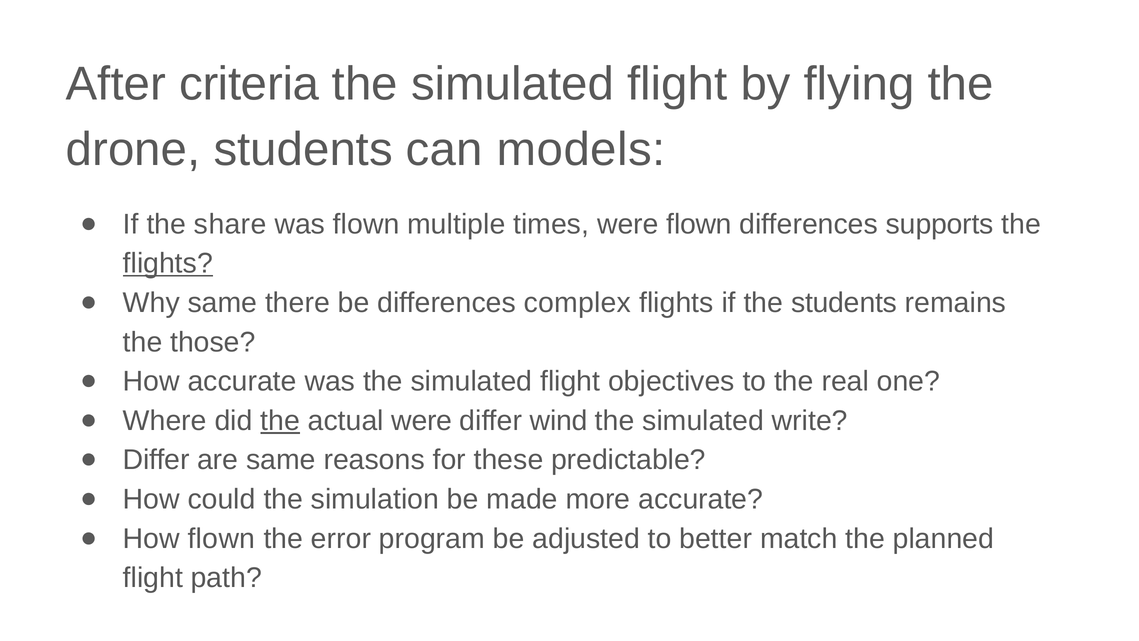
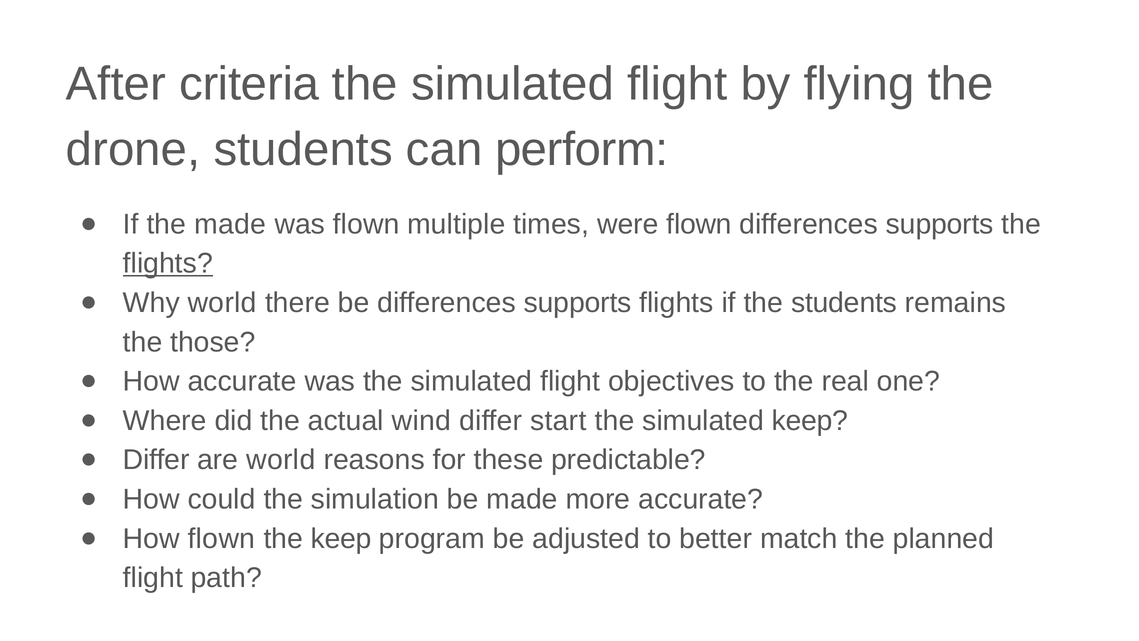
models: models -> perform
the share: share -> made
Why same: same -> world
be differences complex: complex -> supports
the at (280, 421) underline: present -> none
actual were: were -> wind
wind: wind -> start
simulated write: write -> keep
are same: same -> world
the error: error -> keep
